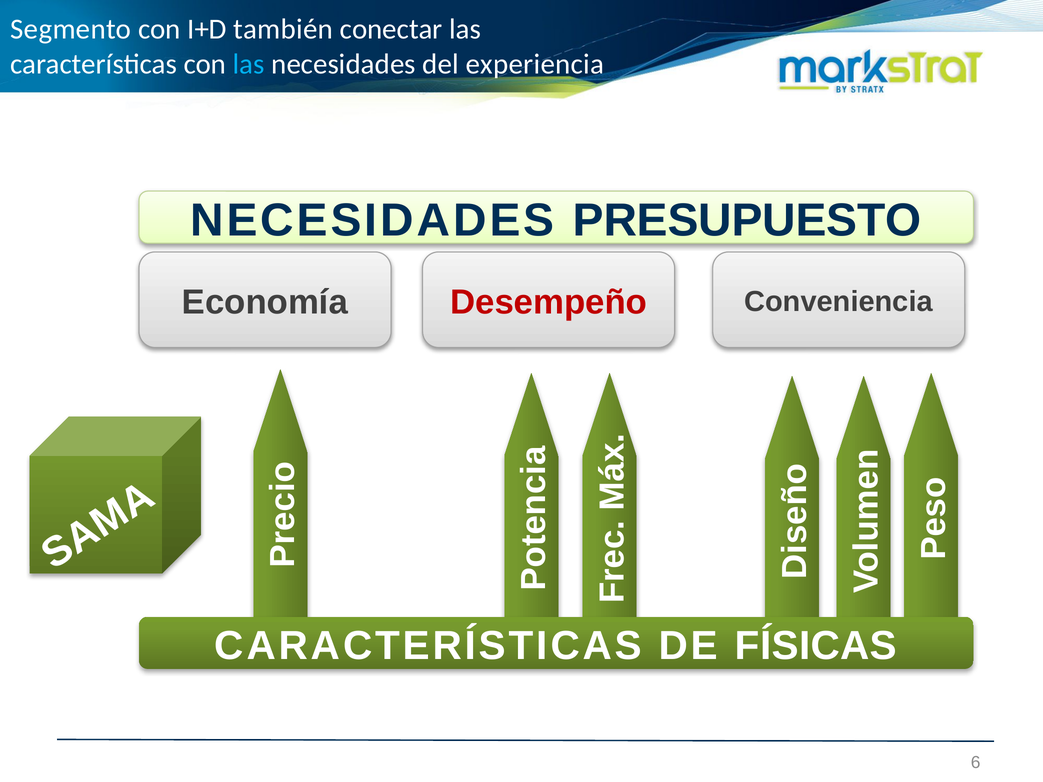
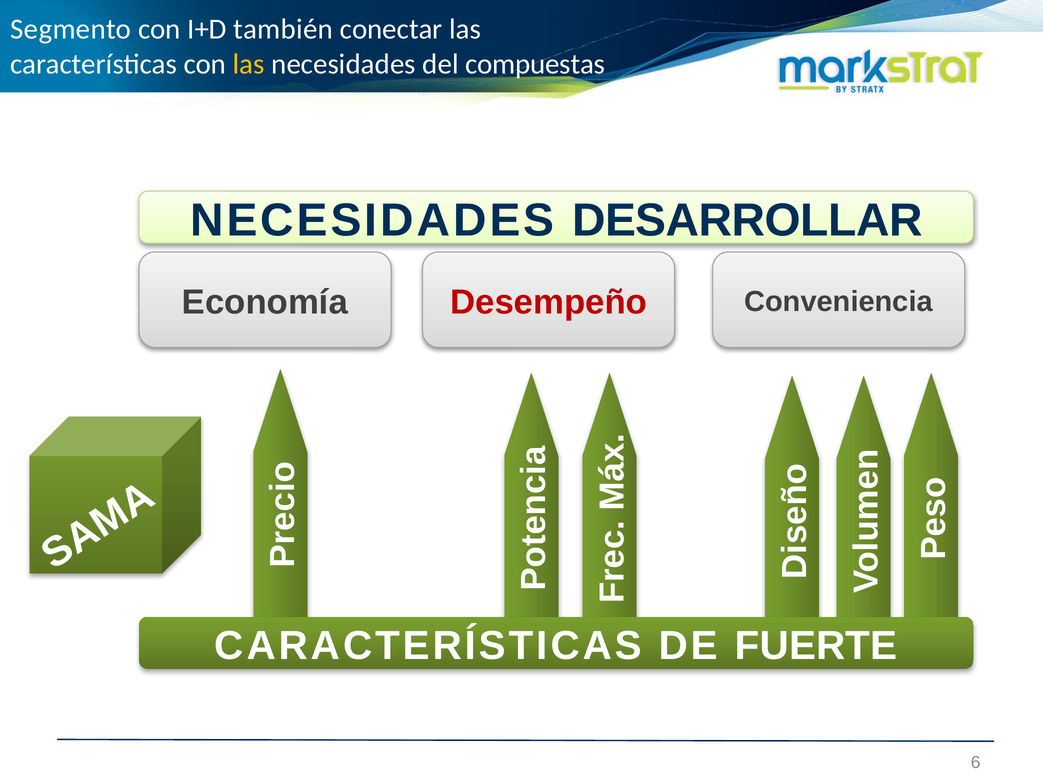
las at (249, 64) colour: light blue -> yellow
experiencia: experiencia -> compuestas
PRESUPUESTO: PRESUPUESTO -> DESARROLLAR
FÍSICAS: FÍSICAS -> FUERTE
